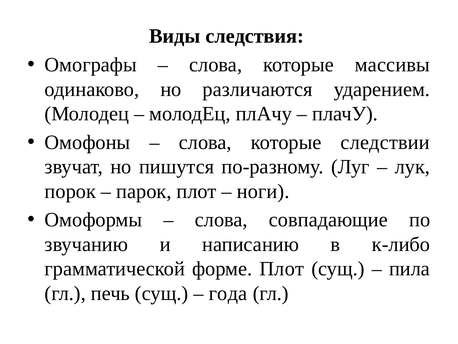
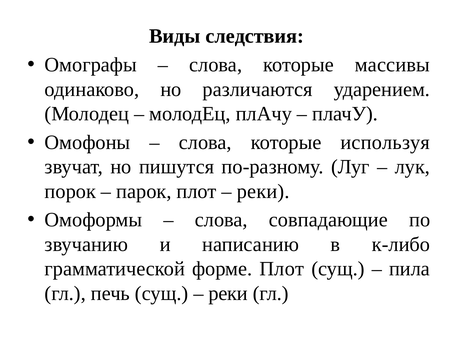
следствии: следствии -> используя
ноги at (263, 191): ноги -> реки
года at (228, 293): года -> реки
